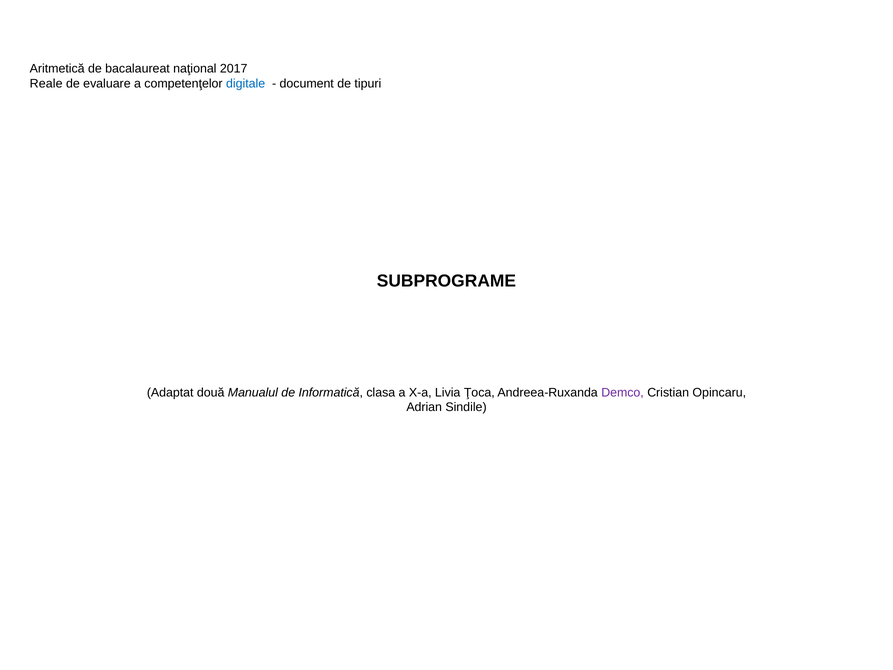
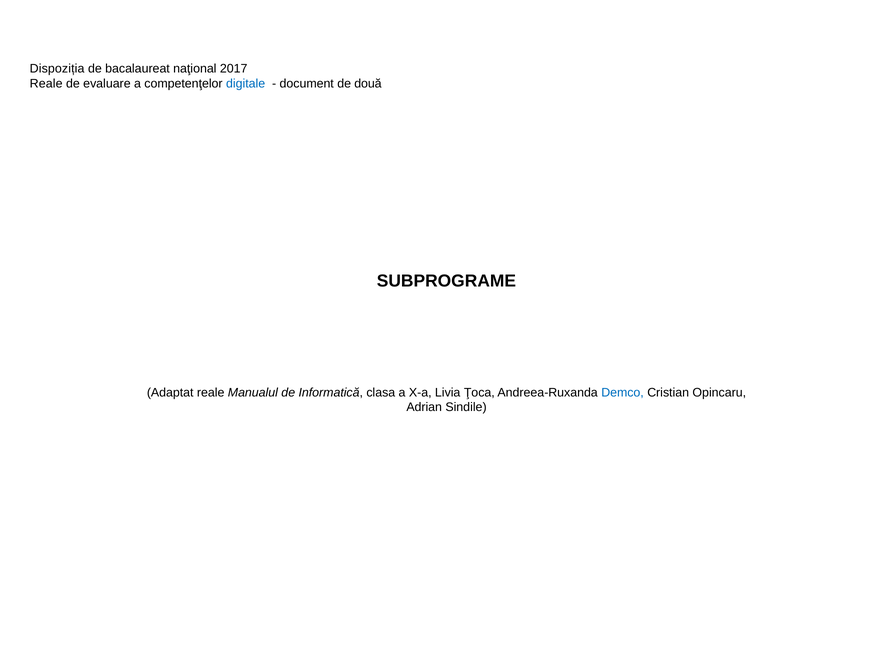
Aritmetică: Aritmetică -> Dispoziția
tipuri: tipuri -> două
Adaptat două: două -> reale
Demco colour: purple -> blue
